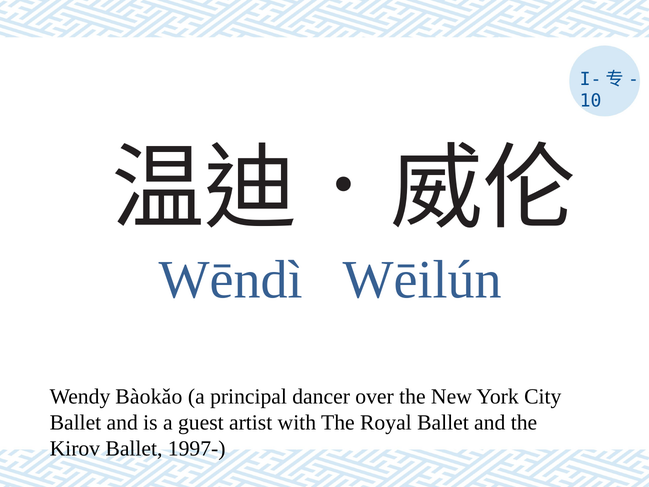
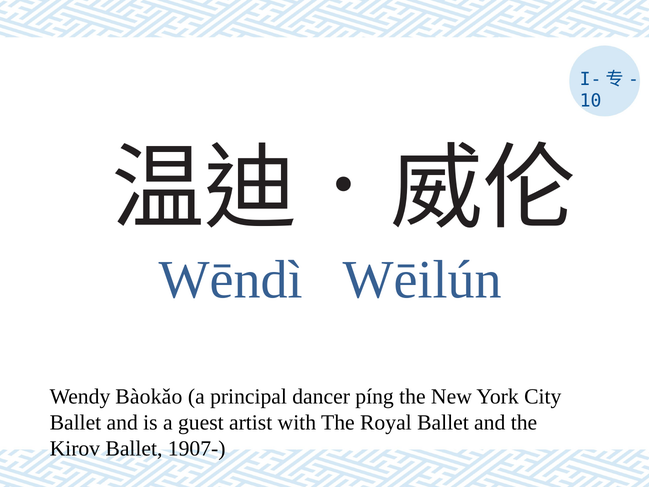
over: over -> píng
1997-: 1997- -> 1907-
